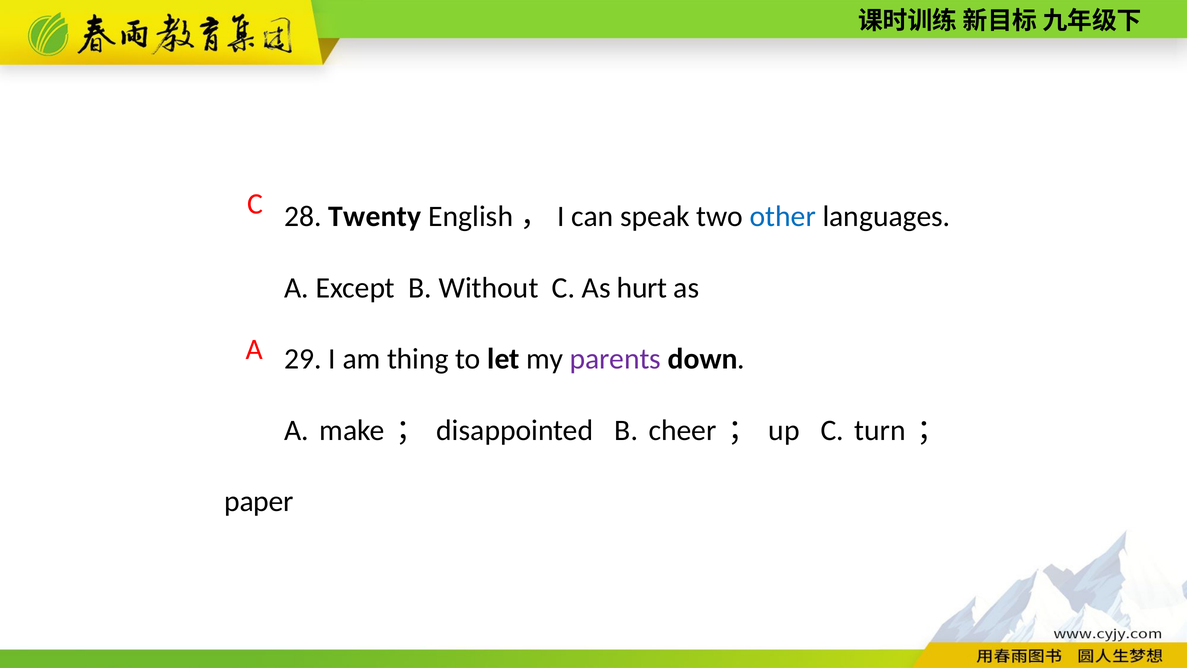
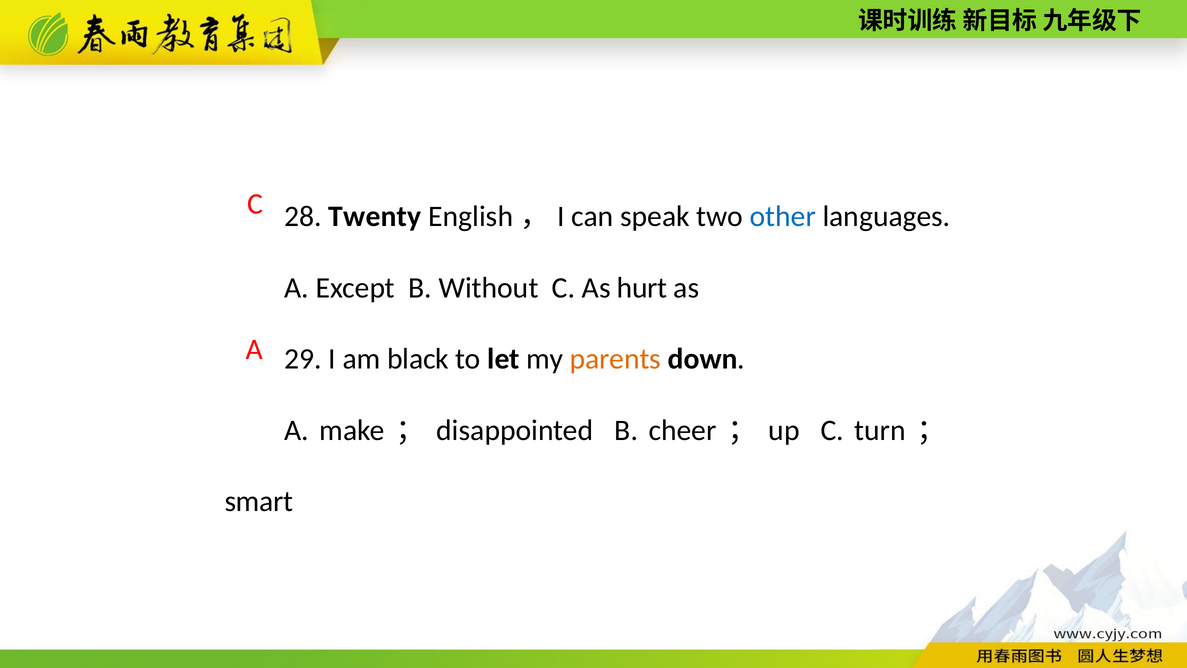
thing: thing -> black
parents colour: purple -> orange
paper: paper -> smart
